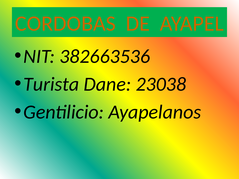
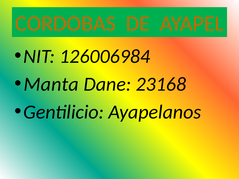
382663536: 382663536 -> 126006984
Turista: Turista -> Manta
23038: 23038 -> 23168
